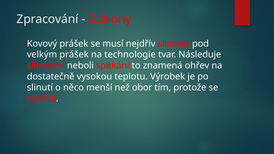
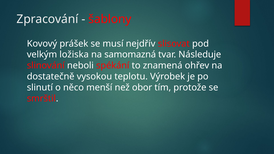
velkým prášek: prášek -> ložiska
technologie: technologie -> samomazná
